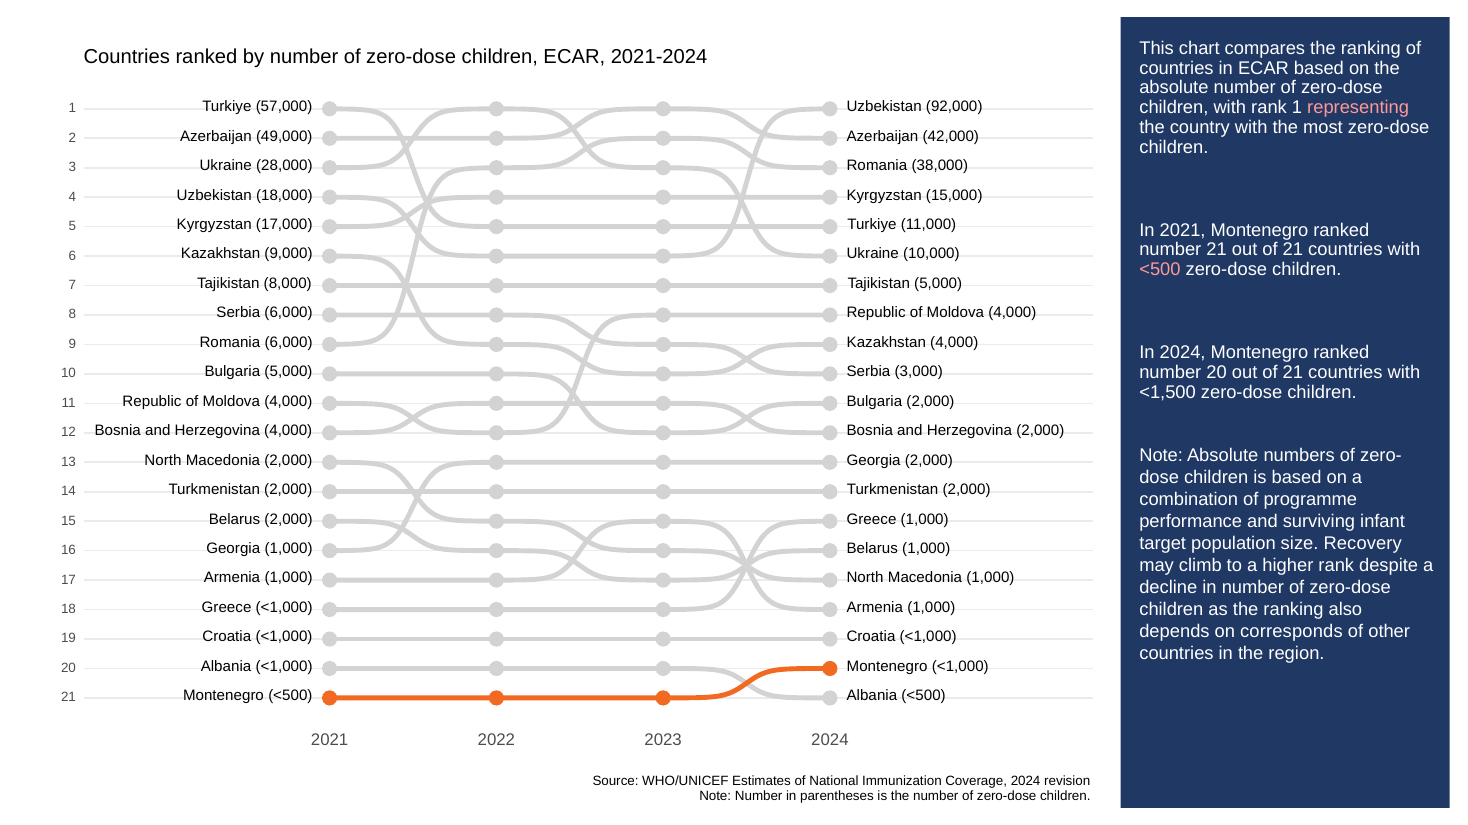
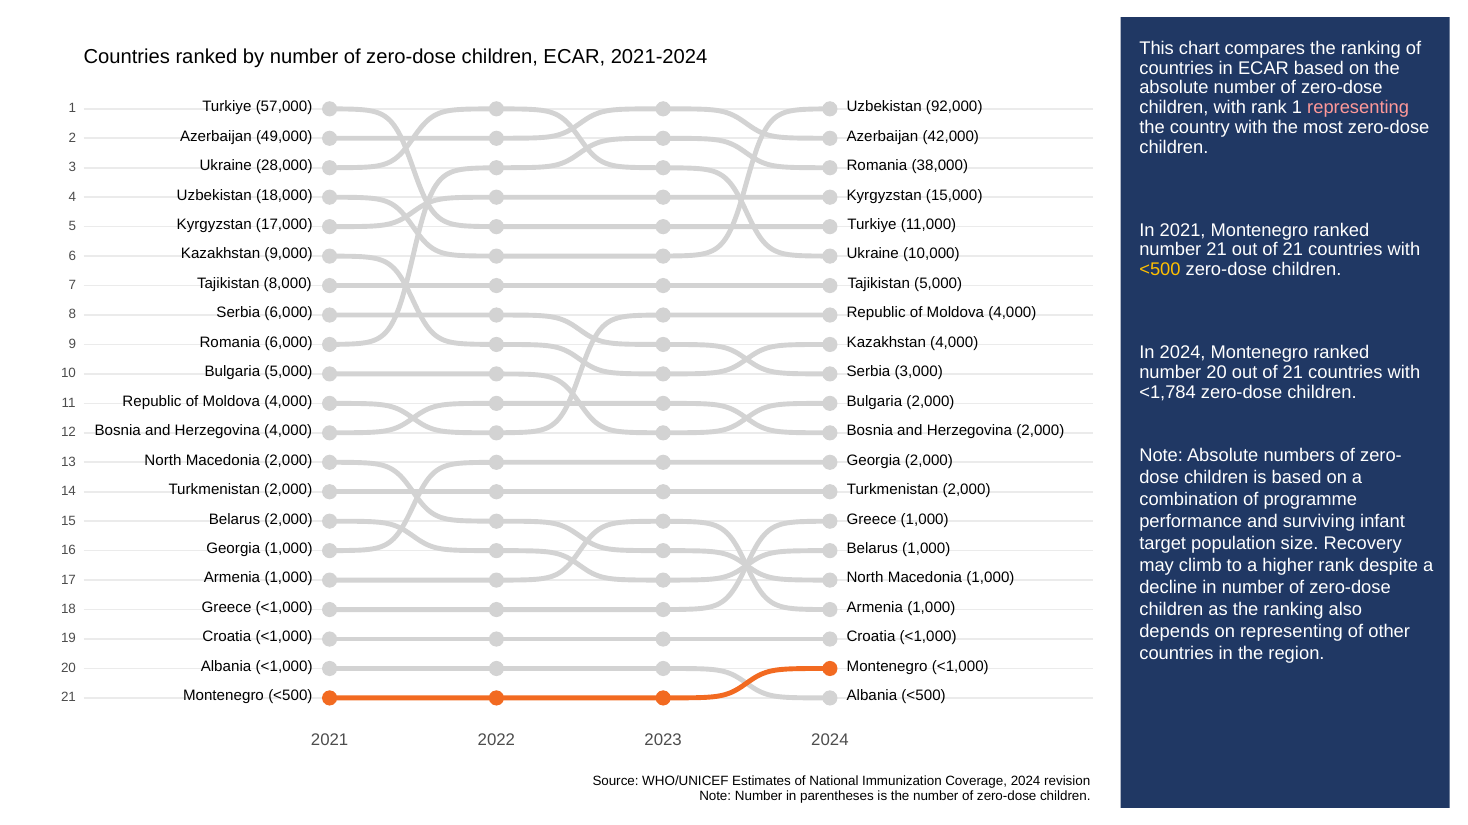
<500 at (1160, 270) colour: pink -> yellow
<1,500: <1,500 -> <1,784
on corresponds: corresponds -> representing
